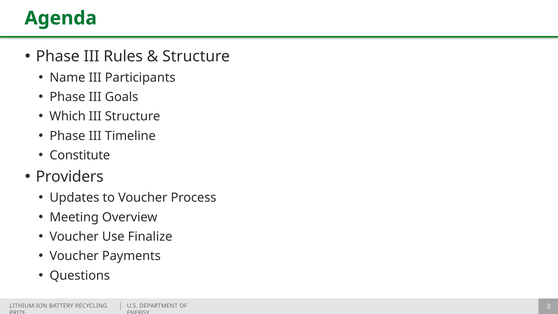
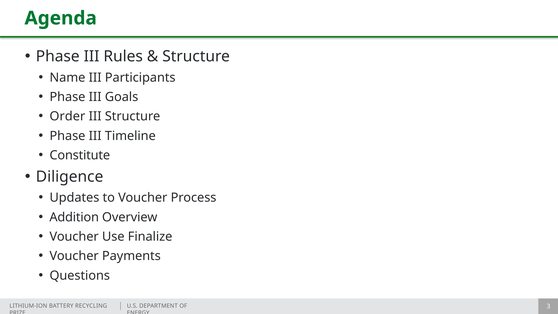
Which: Which -> Order
Providers: Providers -> Diligence
Meeting: Meeting -> Addition
